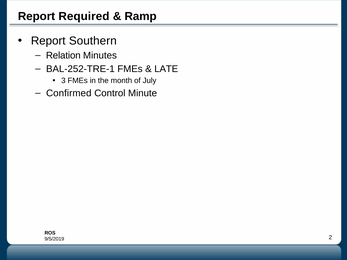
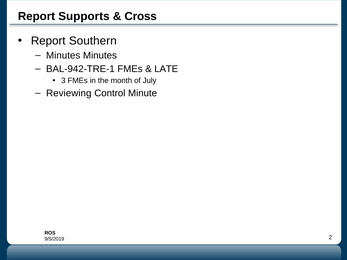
Required: Required -> Supports
Ramp: Ramp -> Cross
Relation at (63, 55): Relation -> Minutes
BAL-252-TRE-1: BAL-252-TRE-1 -> BAL-942-TRE-1
Confirmed: Confirmed -> Reviewing
